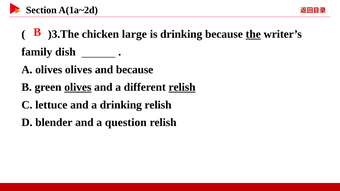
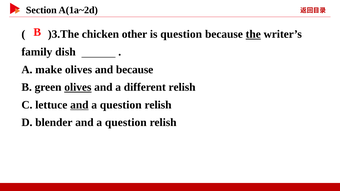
large: large -> other
is drinking: drinking -> question
A olives: olives -> make
relish at (182, 87) underline: present -> none
and at (79, 105) underline: none -> present
drinking at (121, 105): drinking -> question
